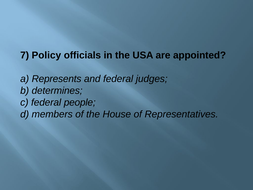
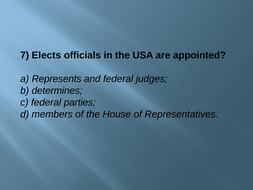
Policy: Policy -> Elects
people: people -> parties
